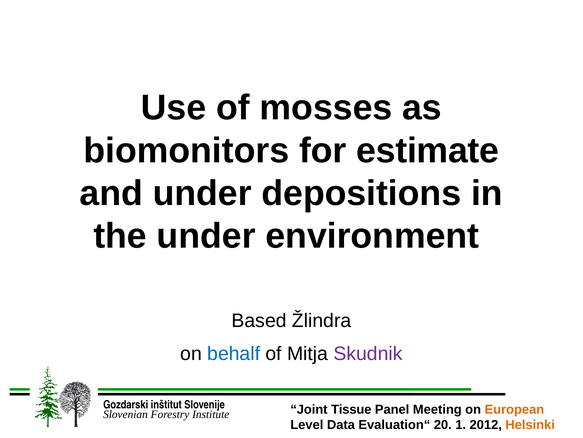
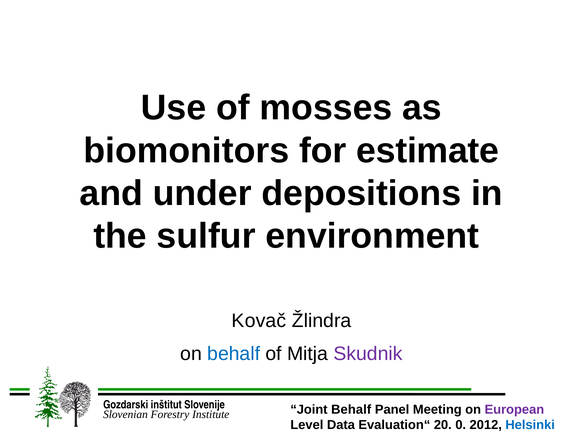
the under: under -> sulfur
Based: Based -> Kovač
Joint Tissue: Tissue -> Behalf
European colour: orange -> purple
1: 1 -> 0
Helsinki colour: orange -> blue
